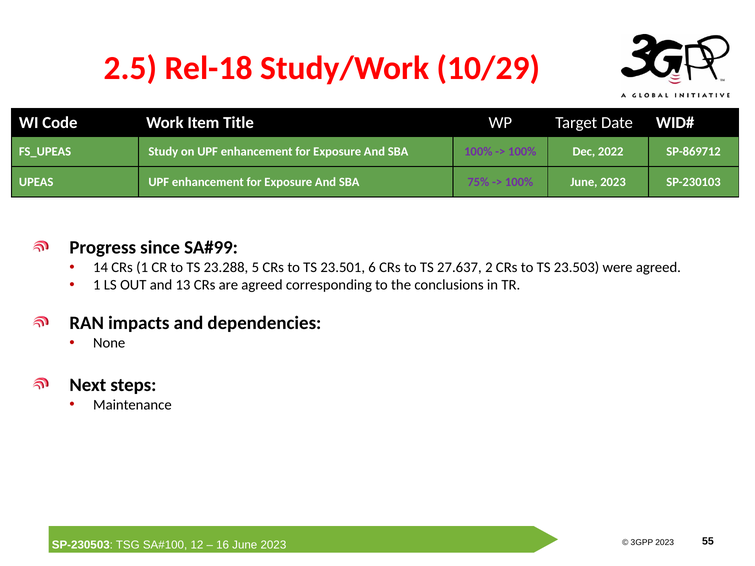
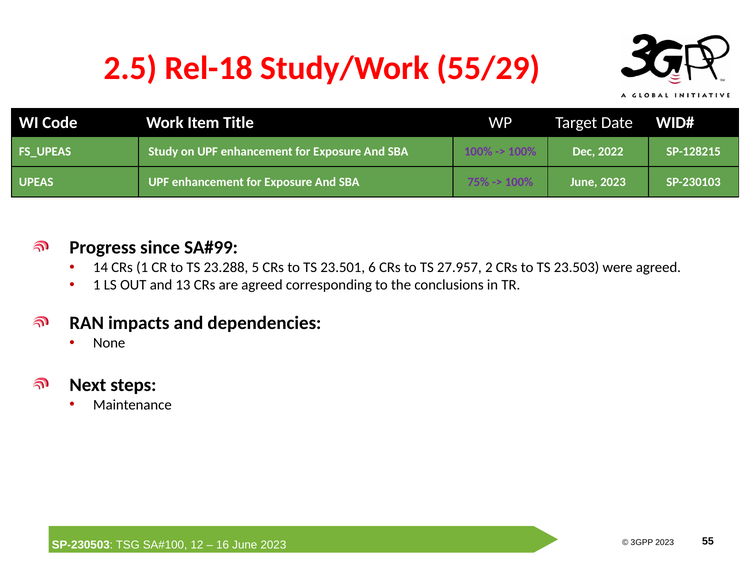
10/29: 10/29 -> 55/29
SP-869712: SP-869712 -> SP-128215
27.637: 27.637 -> 27.957
